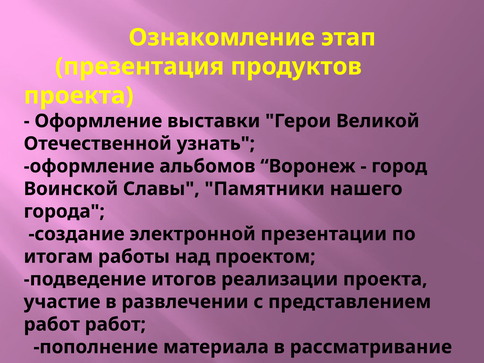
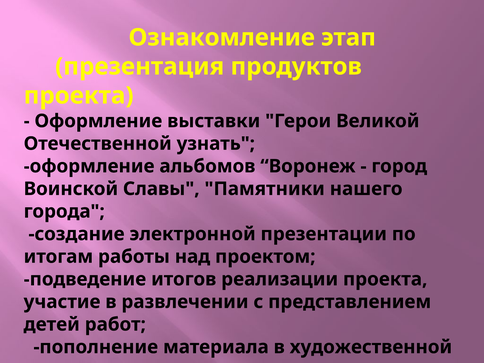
работ at (52, 324): работ -> детей
рассматривание: рассматривание -> художественной
